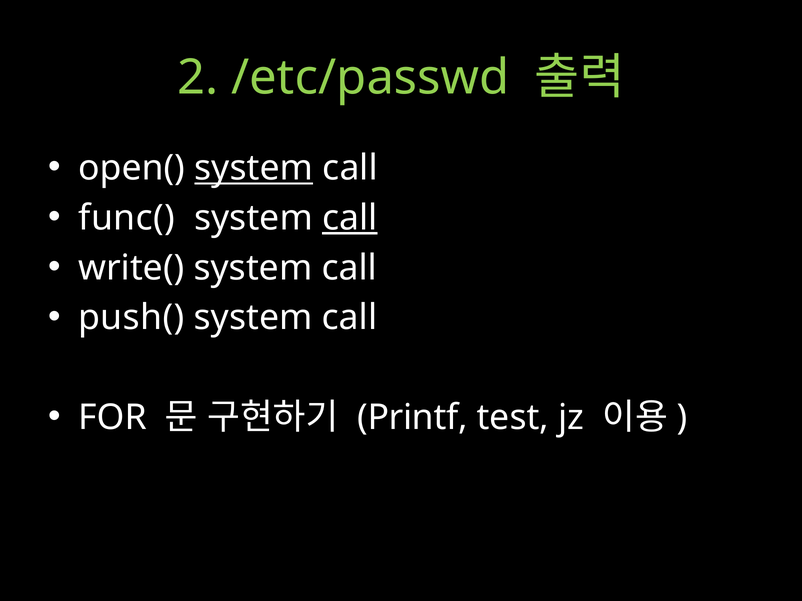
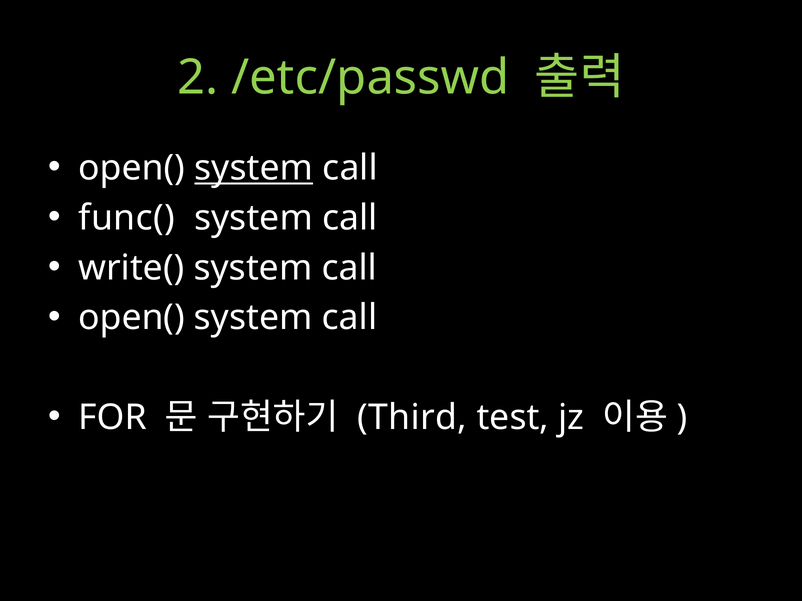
call at (350, 218) underline: present -> none
push( at (131, 318): push( -> open(
Printf: Printf -> Third
